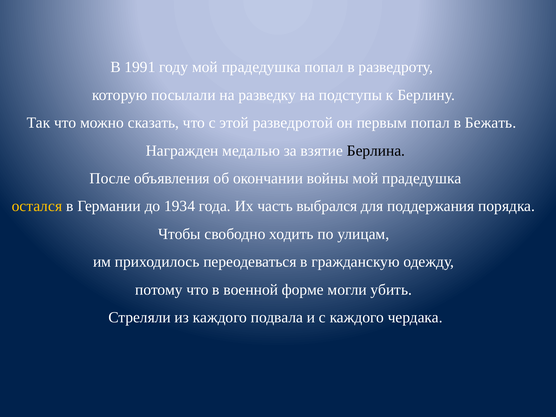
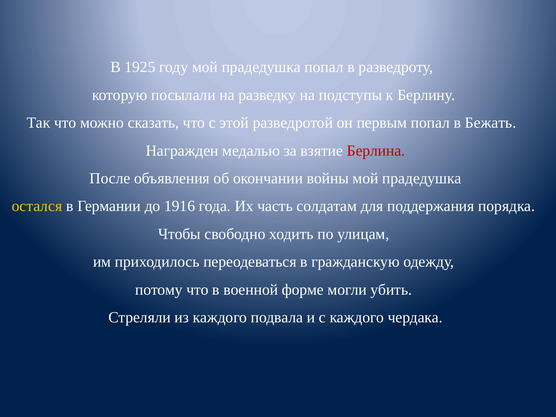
1991: 1991 -> 1925
Берлина colour: black -> red
1934: 1934 -> 1916
выбрался: выбрался -> солдатам
